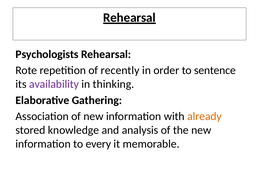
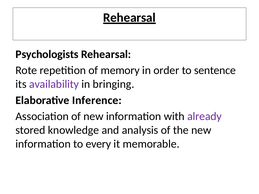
recently: recently -> memory
thinking: thinking -> bringing
Gathering: Gathering -> Inference
already colour: orange -> purple
